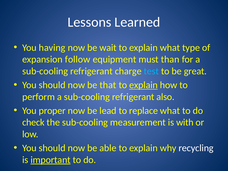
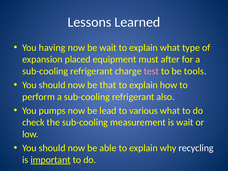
follow: follow -> placed
than: than -> after
test colour: light blue -> pink
great: great -> tools
explain at (143, 85) underline: present -> none
proper: proper -> pumps
replace: replace -> various
is with: with -> wait
